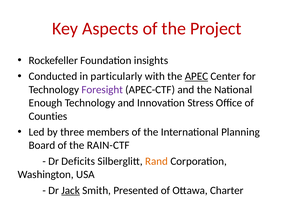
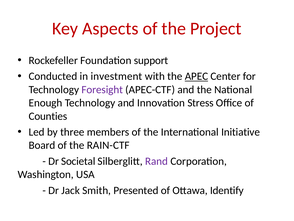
insights: insights -> support
particularly: particularly -> investment
Planning: Planning -> Initiative
Deficits: Deficits -> Societal
Rand colour: orange -> purple
Jack underline: present -> none
Charter: Charter -> Identify
